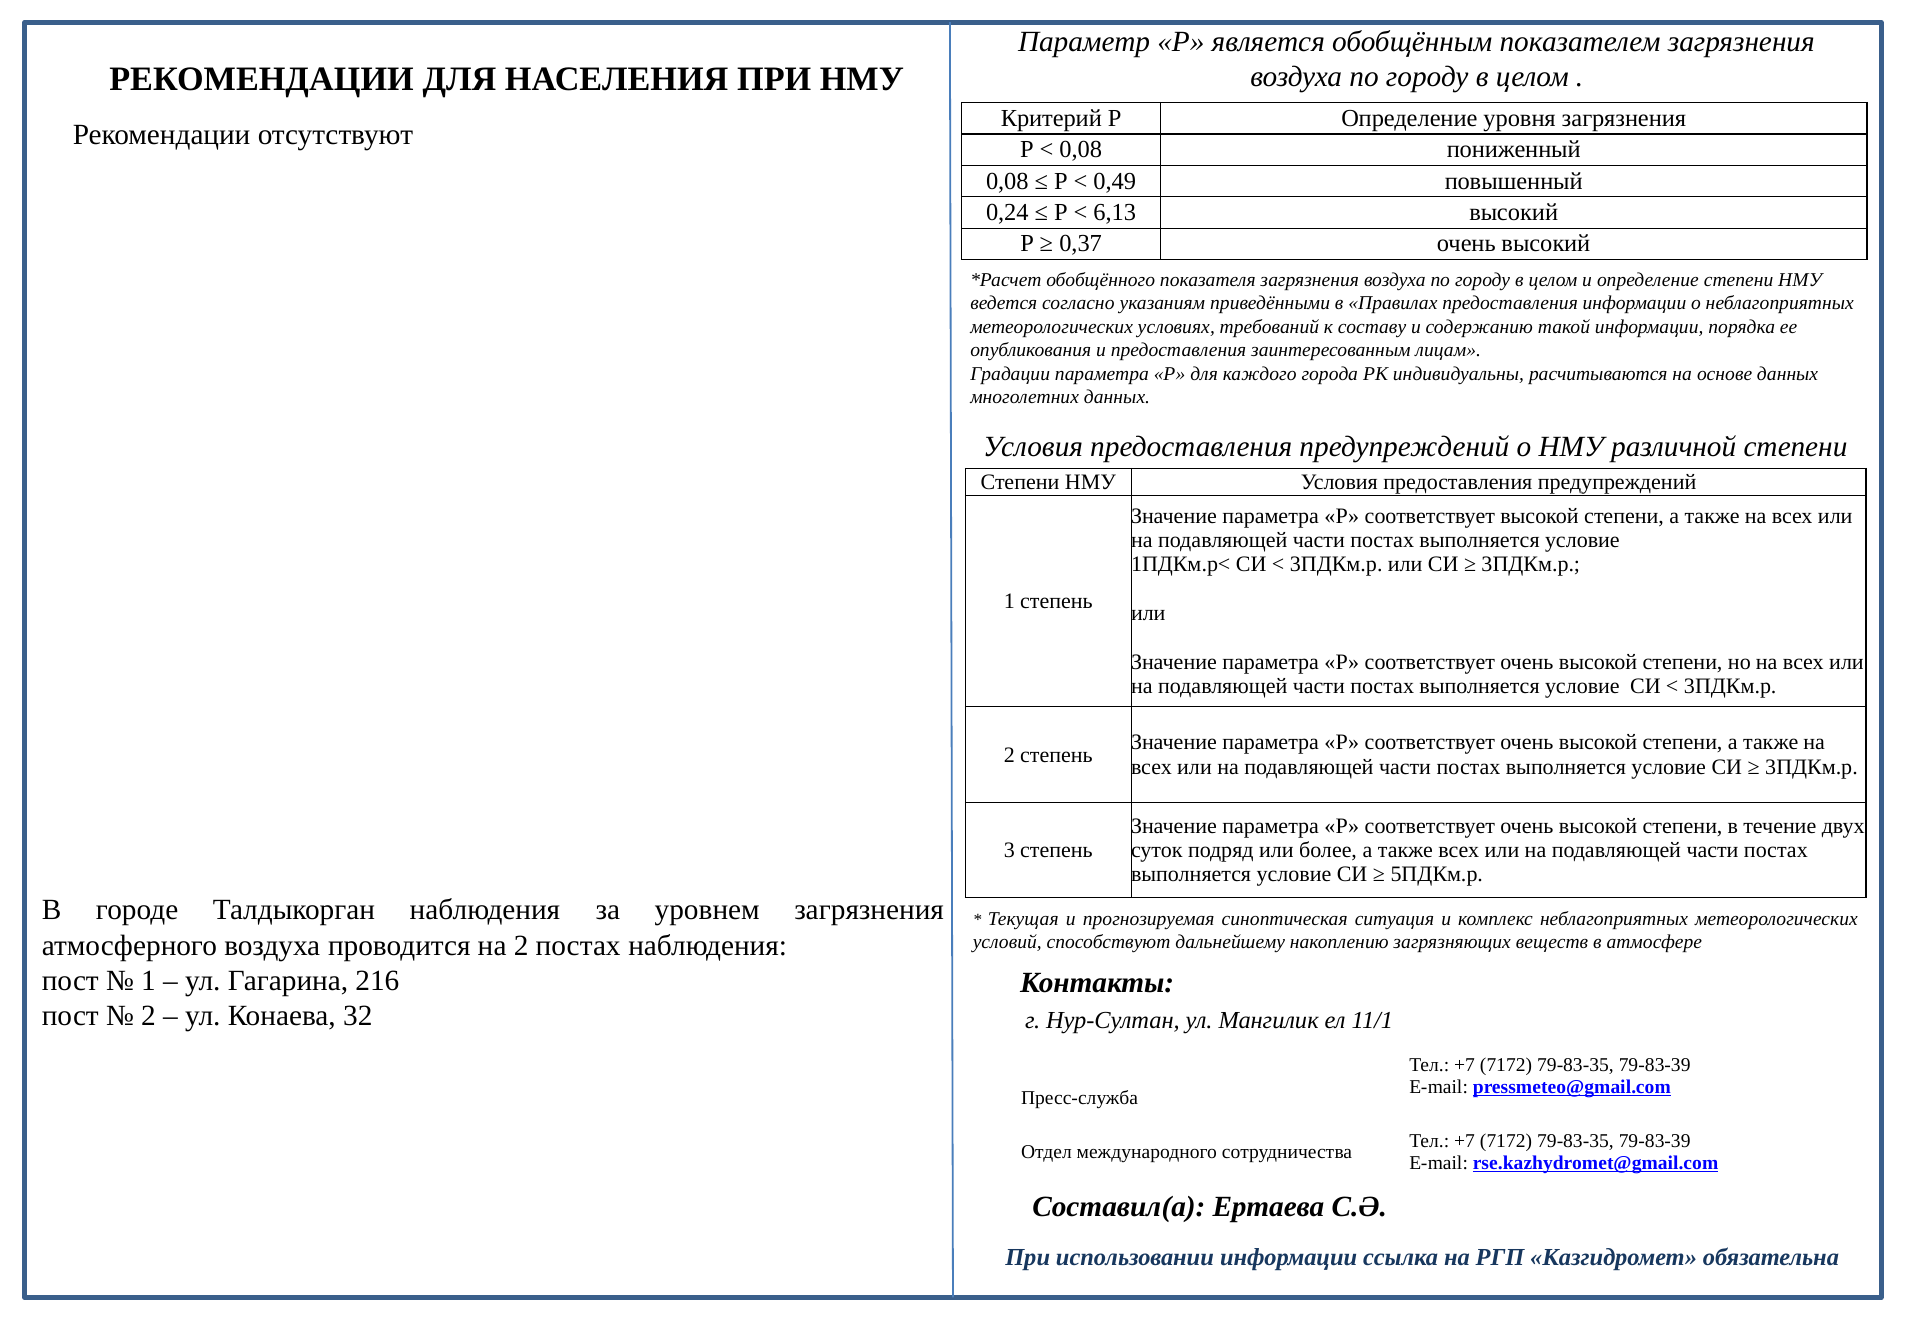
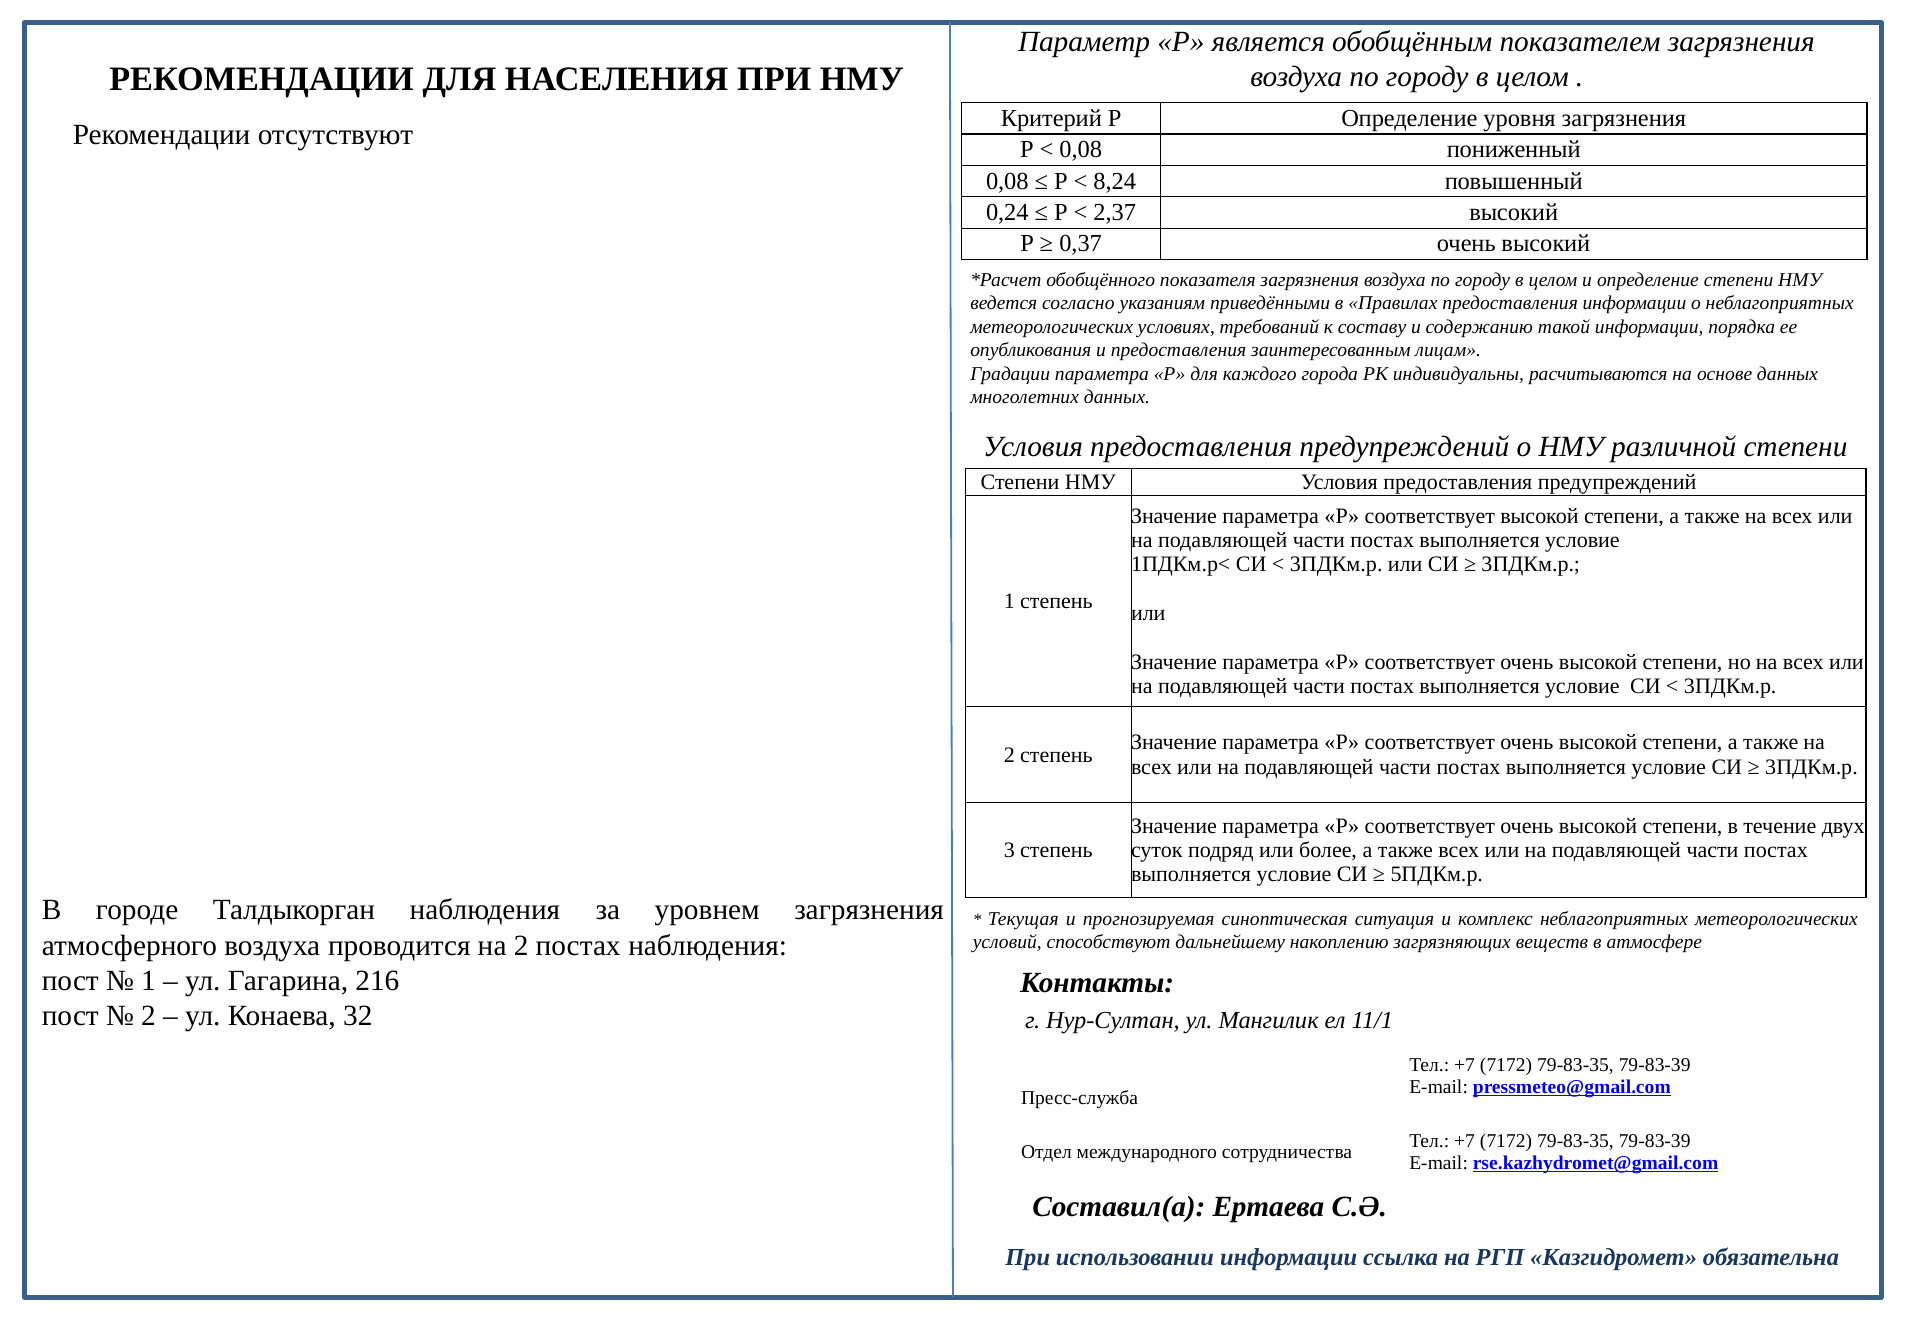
0,49: 0,49 -> 8,24
6,13: 6,13 -> 2,37
